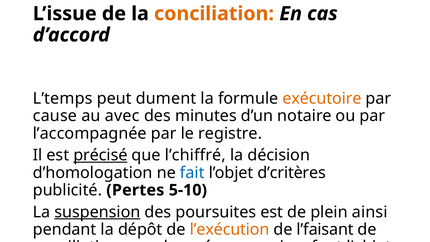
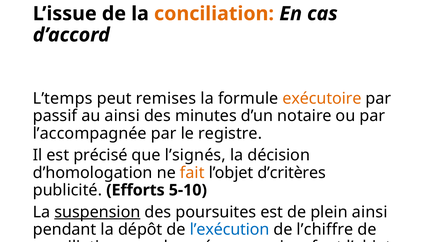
dument: dument -> remises
cause: cause -> passif
au avec: avec -> ainsi
précisé underline: present -> none
l’chiffré: l’chiffré -> l’signés
fait colour: blue -> orange
Pertes: Pertes -> Efforts
l’exécution colour: orange -> blue
l’faisant: l’faisant -> l’chiffre
